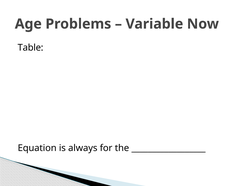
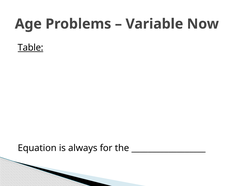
Table underline: none -> present
